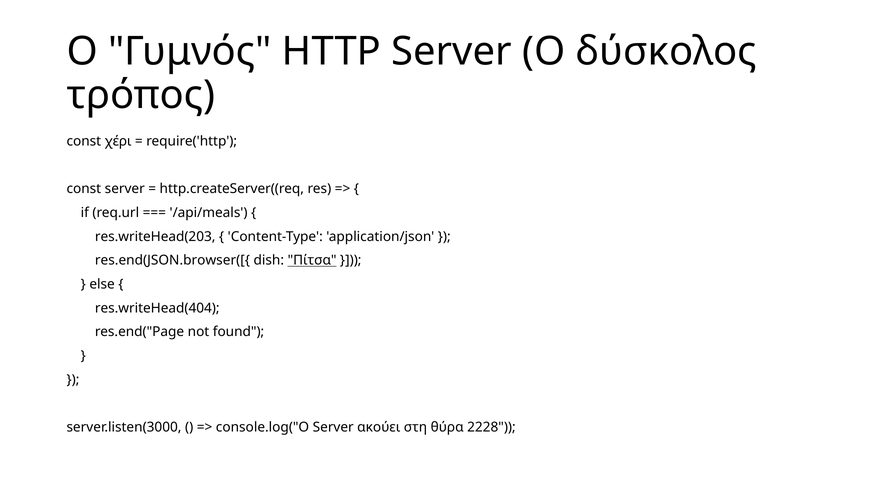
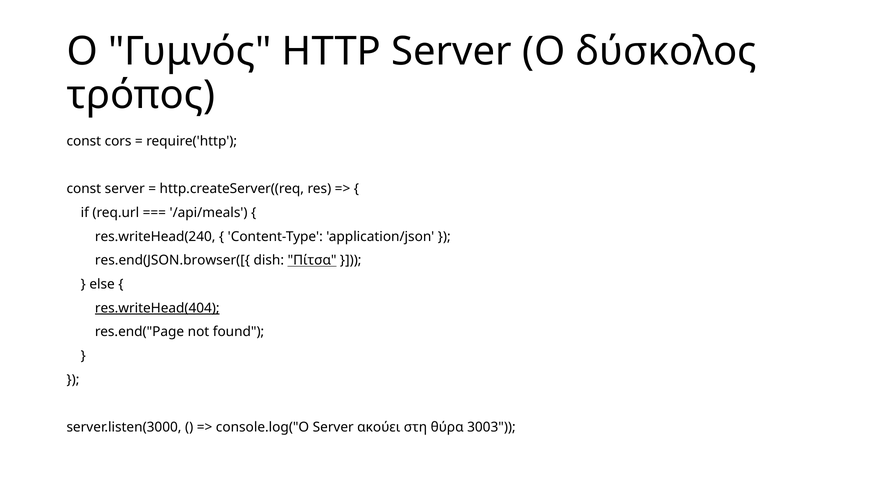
χέρι: χέρι -> cors
res.writeHead(203: res.writeHead(203 -> res.writeHead(240
res.writeHead(404 underline: none -> present
2228: 2228 -> 3003
